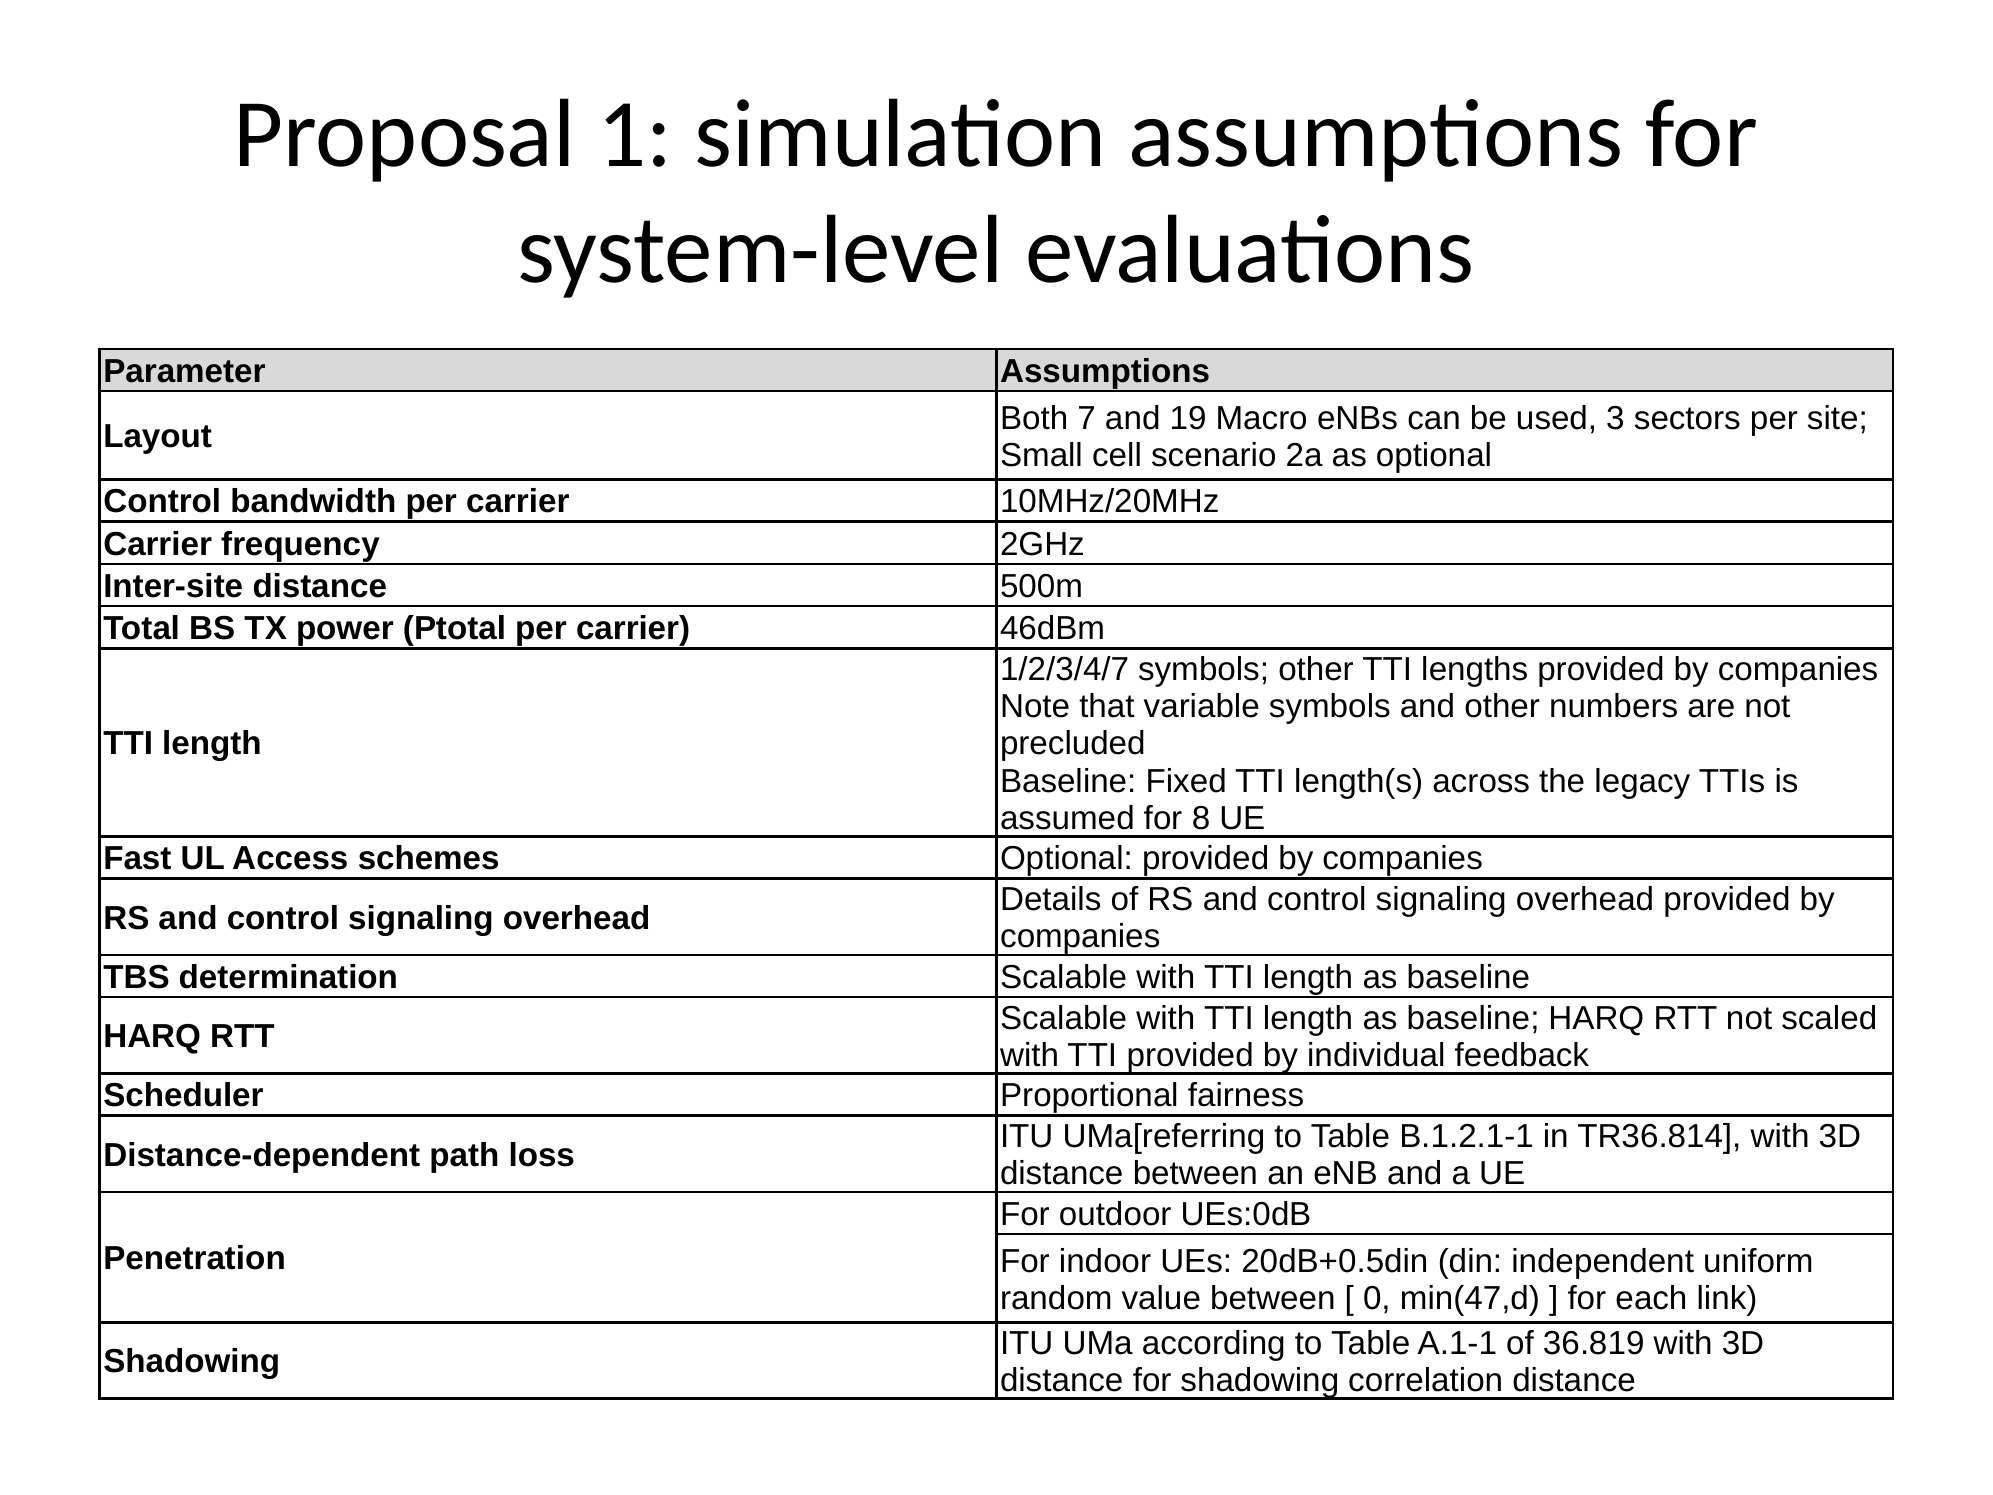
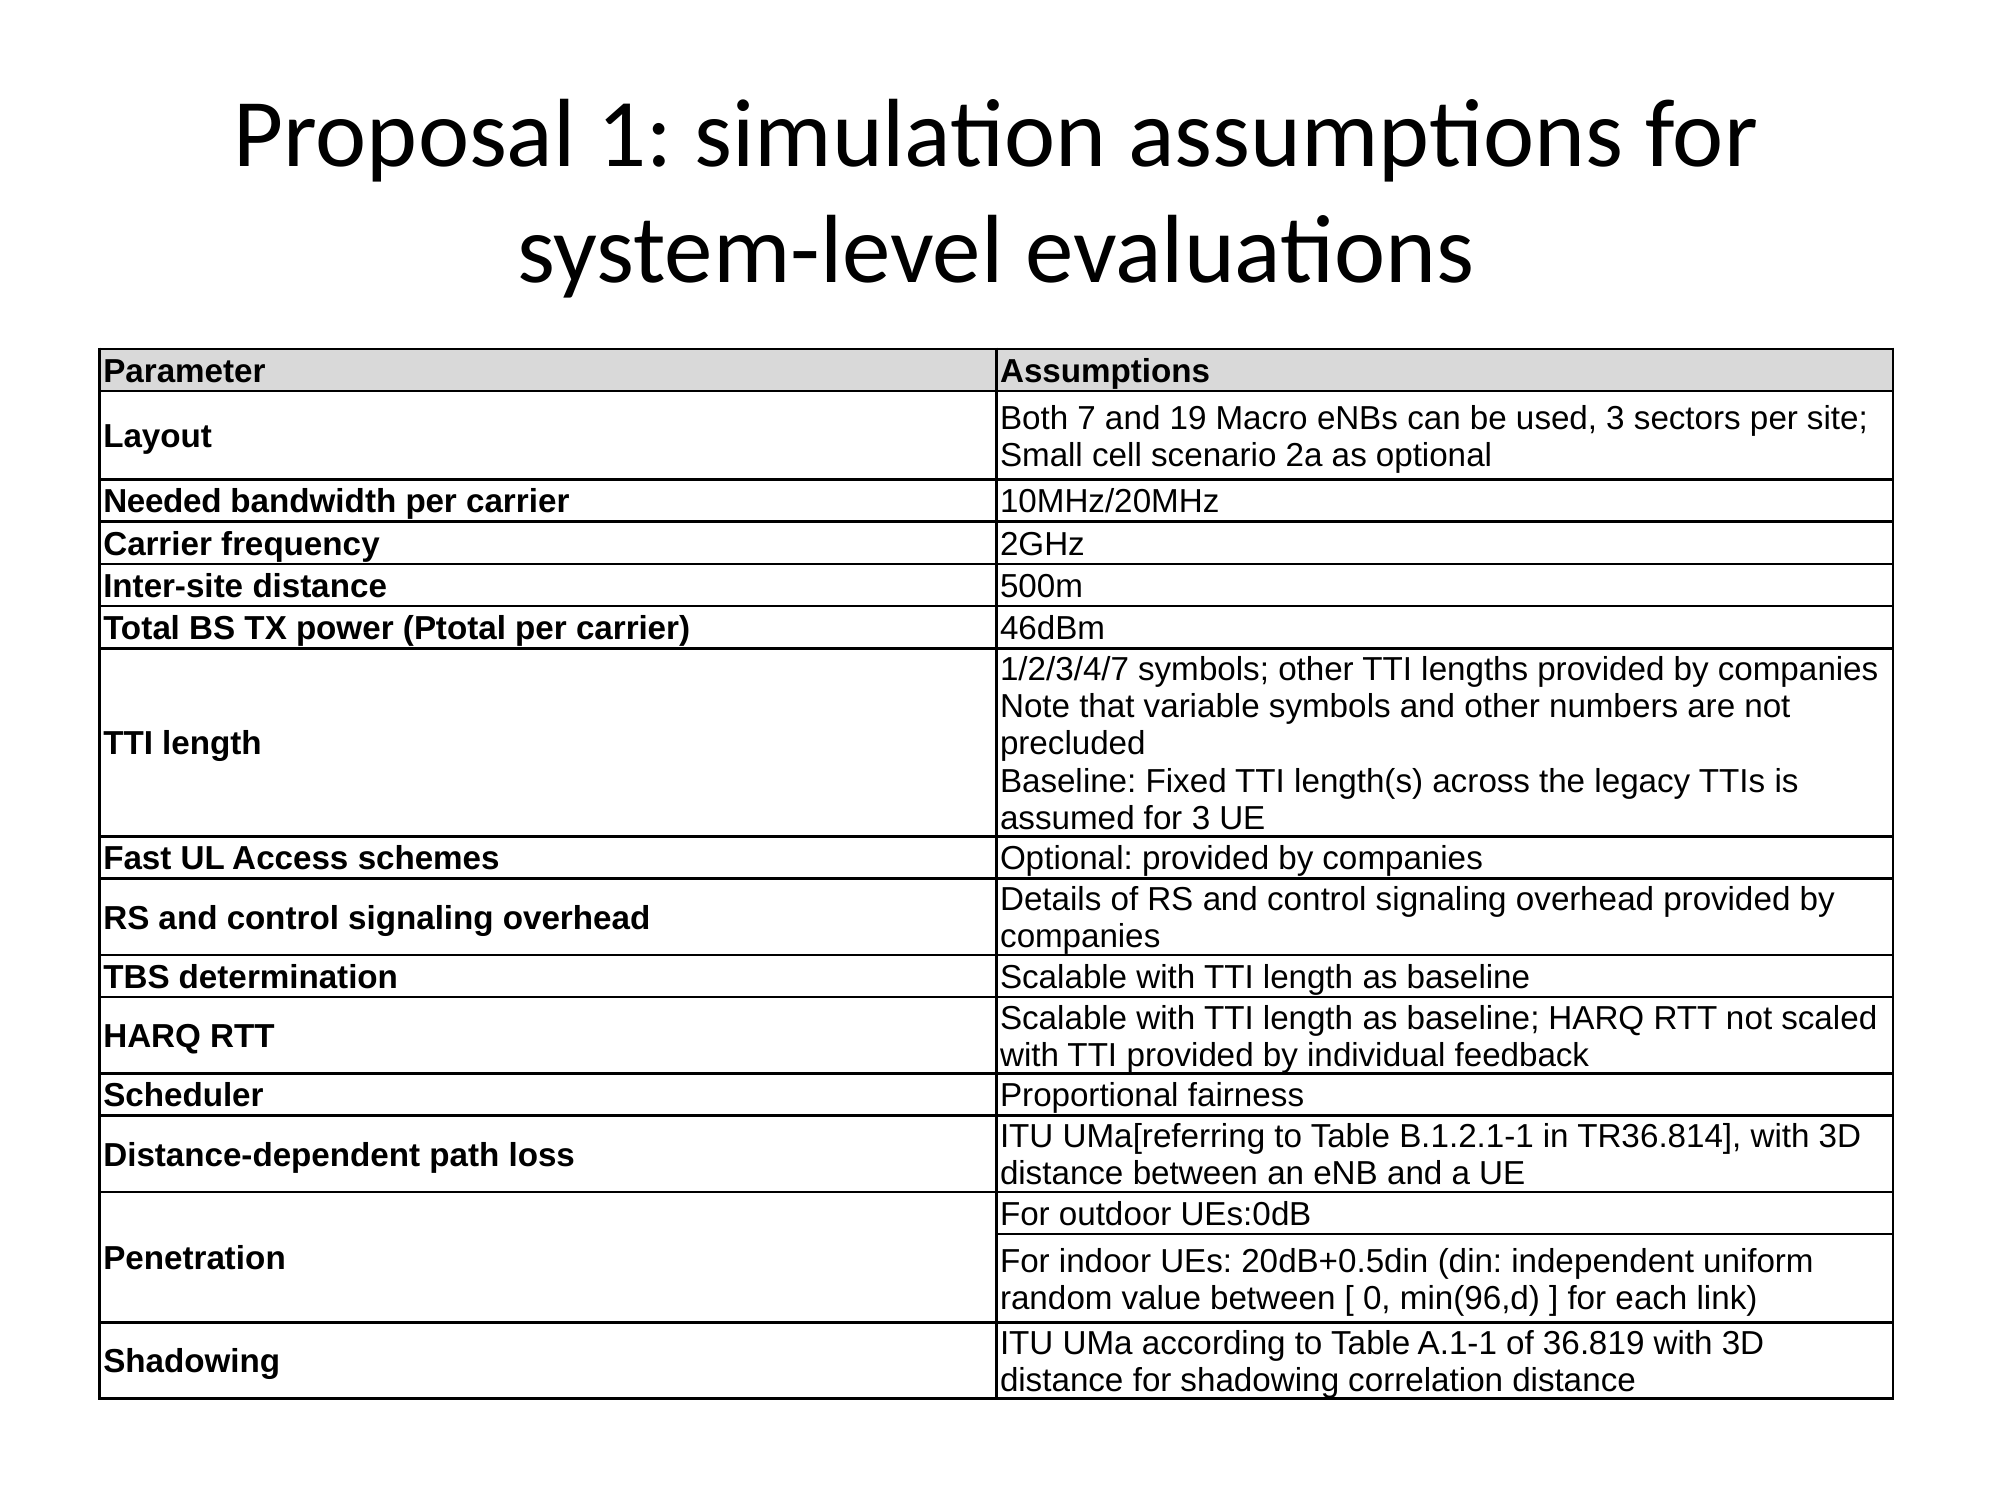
Control at (162, 502): Control -> Needed
for 8: 8 -> 3
min(47,d: min(47,d -> min(96,d
